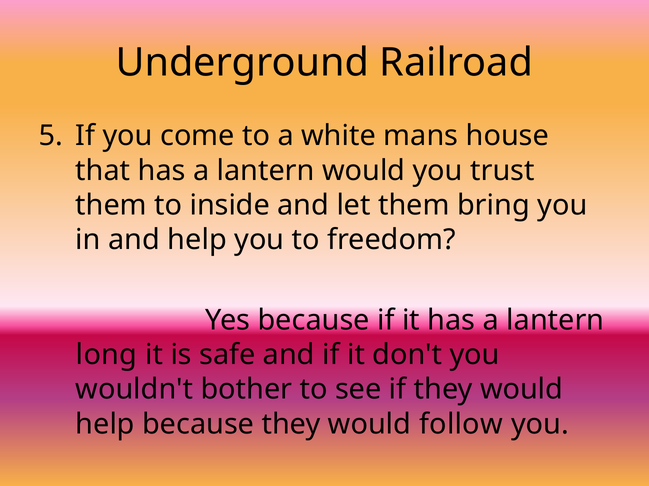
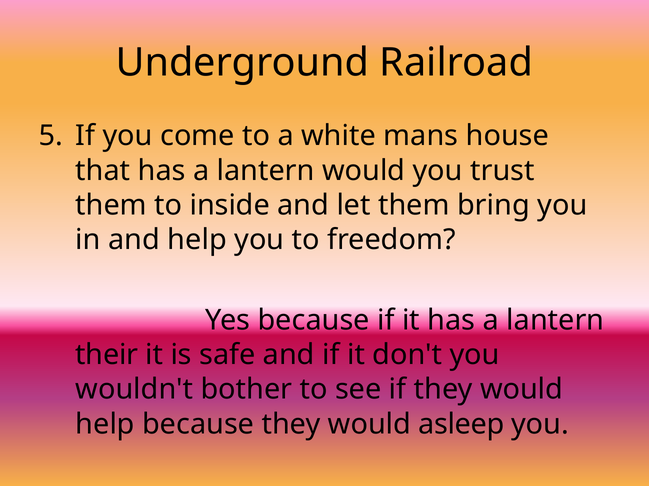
long: long -> their
follow: follow -> asleep
